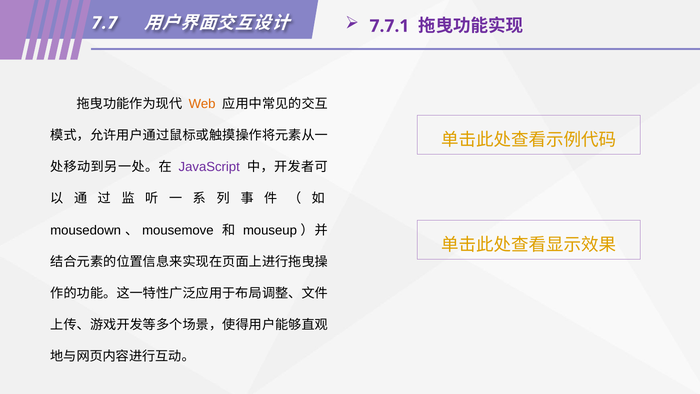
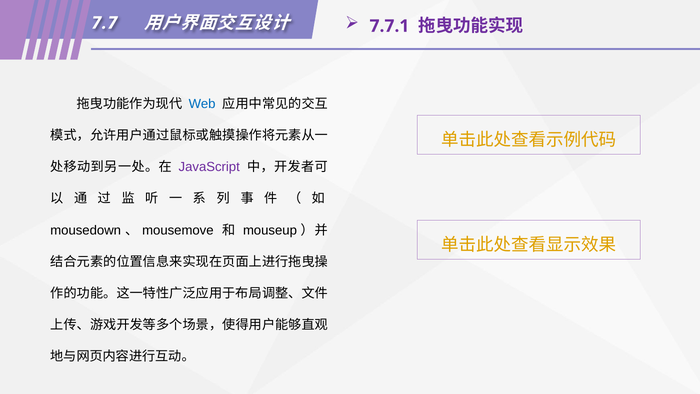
Web colour: orange -> blue
